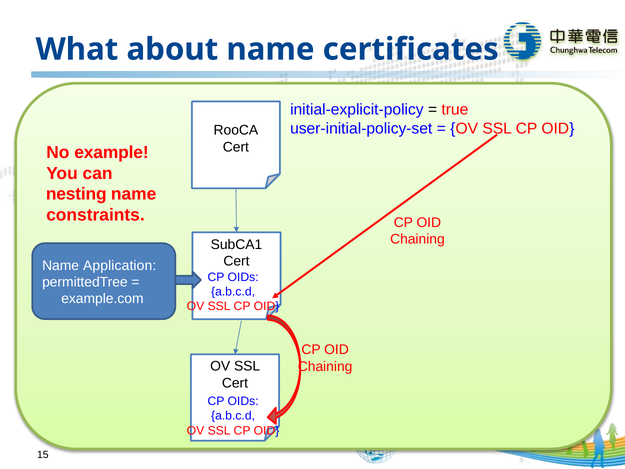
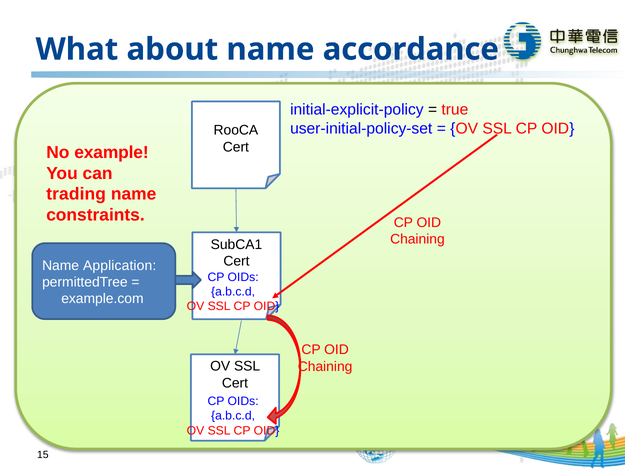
certificates: certificates -> accordance
nesting: nesting -> trading
